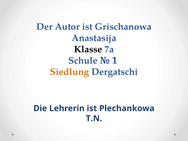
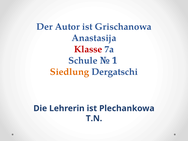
Klasse colour: black -> red
